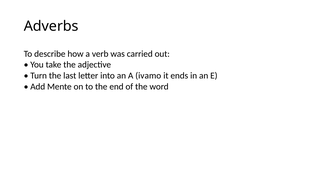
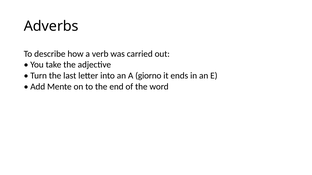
ivamo: ivamo -> giorno
